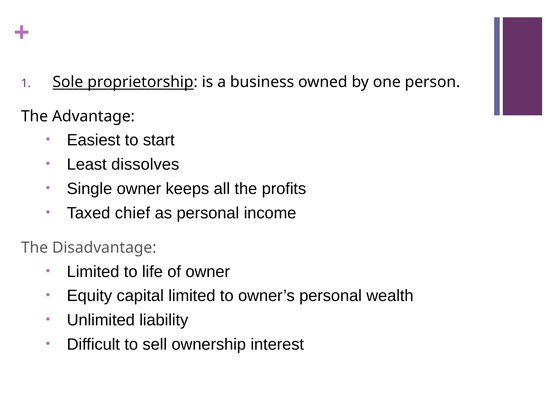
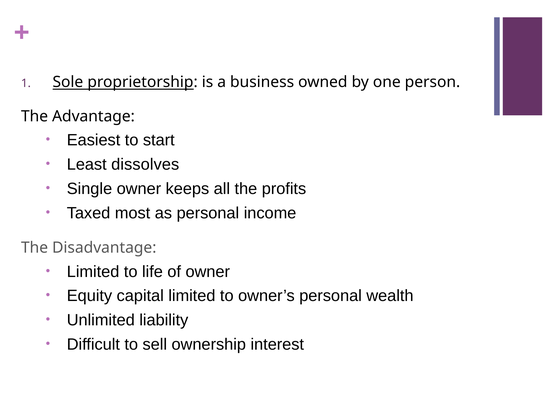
chief: chief -> most
